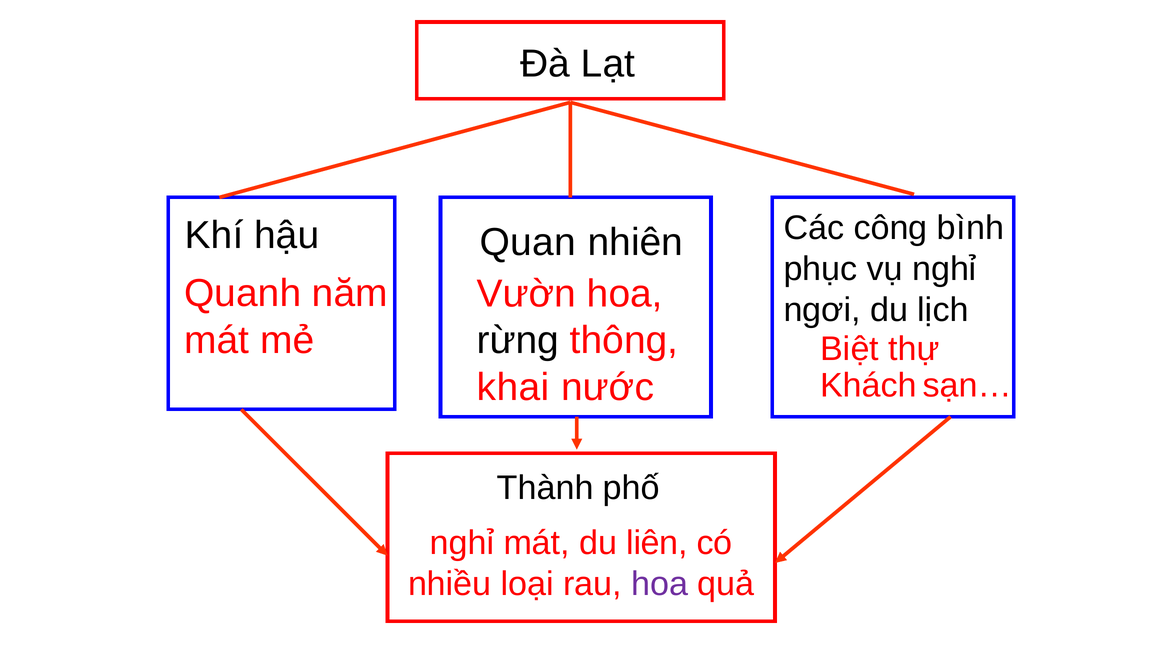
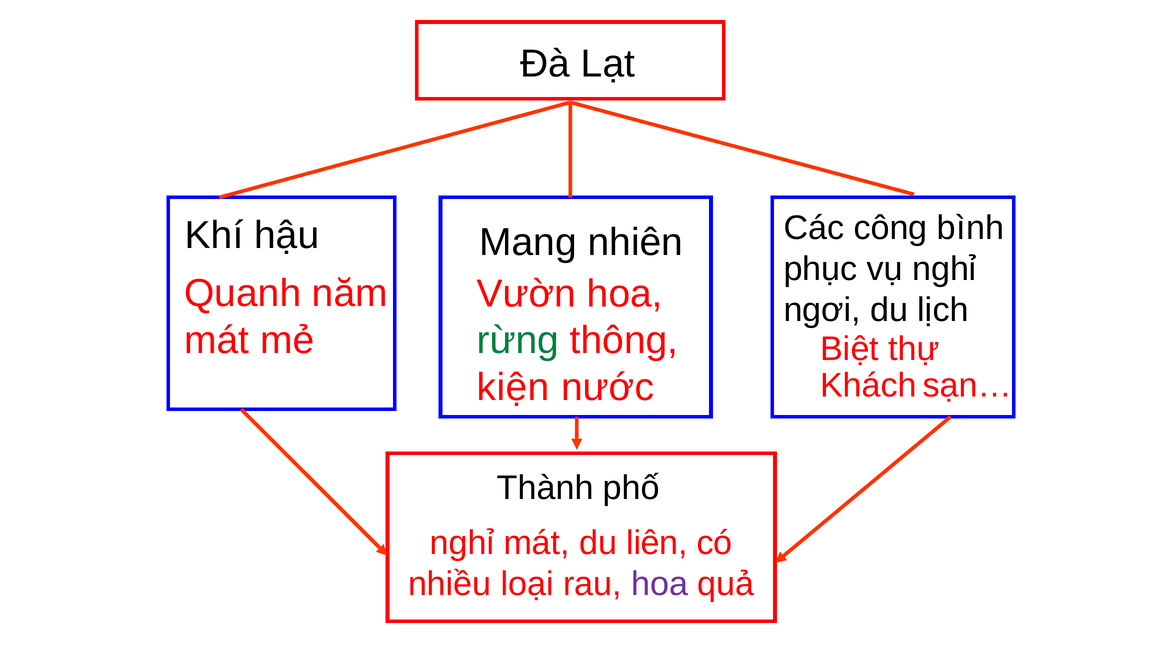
Quan: Quan -> Mang
rừng colour: black -> green
khai: khai -> kiện
